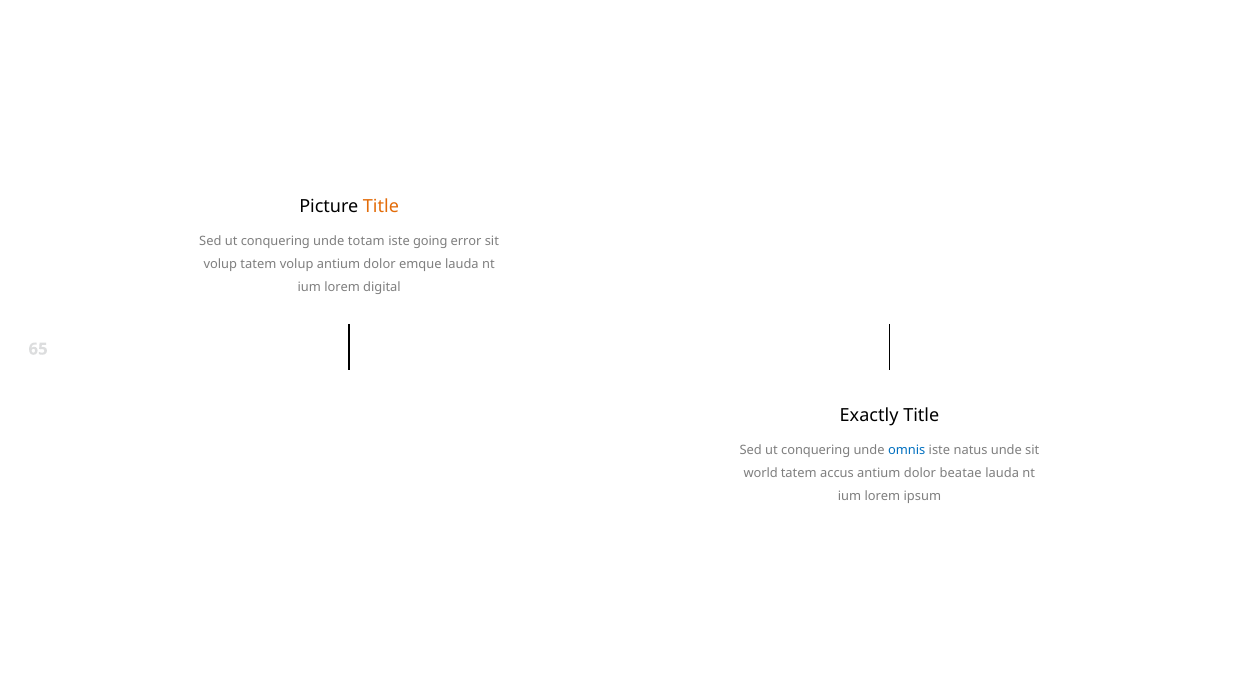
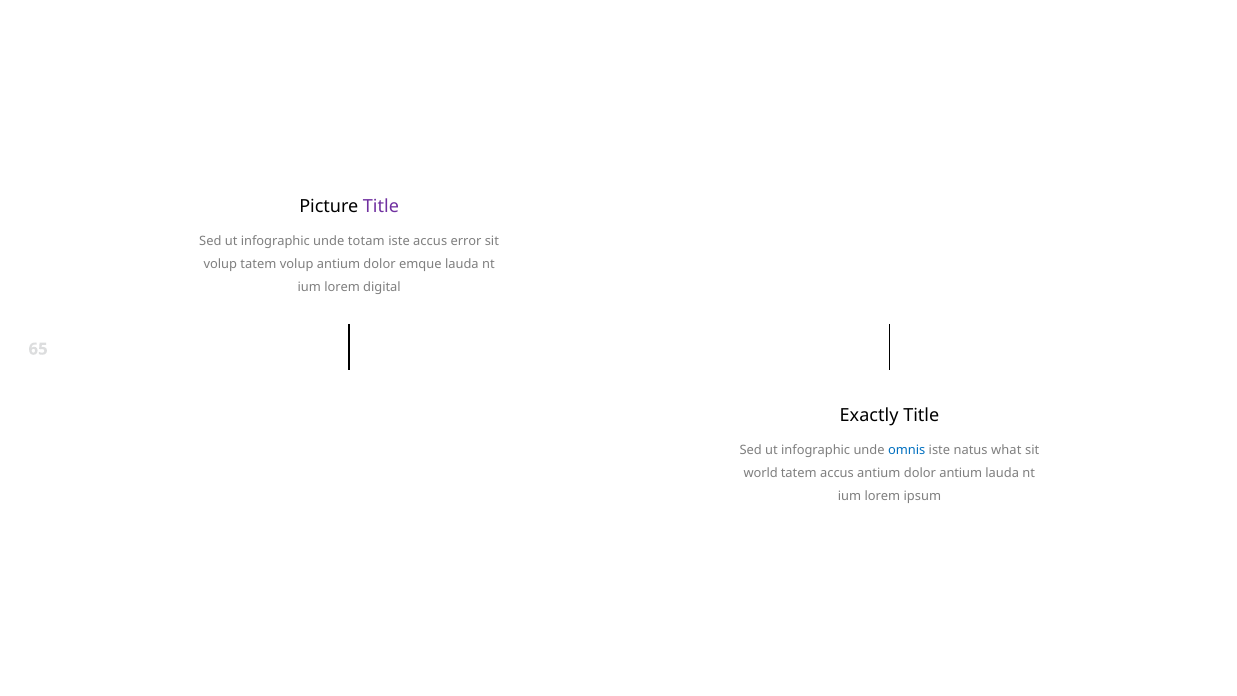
Title at (381, 207) colour: orange -> purple
conquering at (275, 241): conquering -> infographic
iste going: going -> accus
conquering at (816, 450): conquering -> infographic
natus unde: unde -> what
dolor beatae: beatae -> antium
